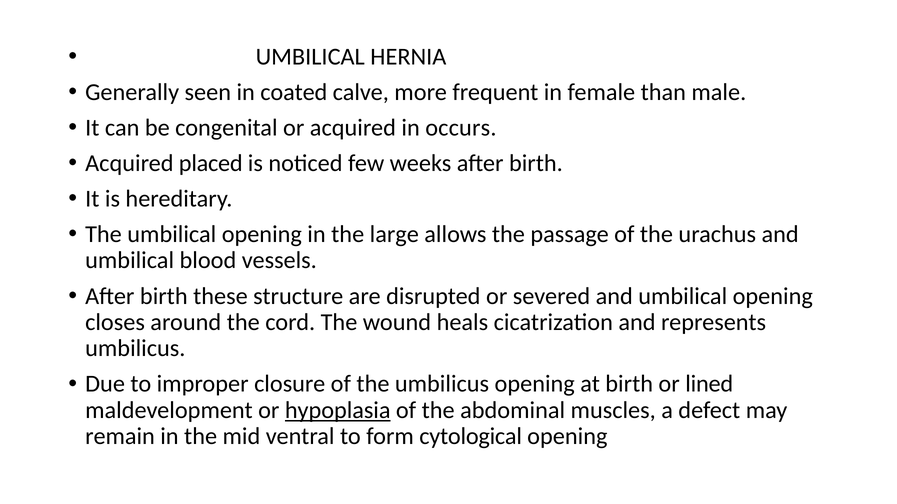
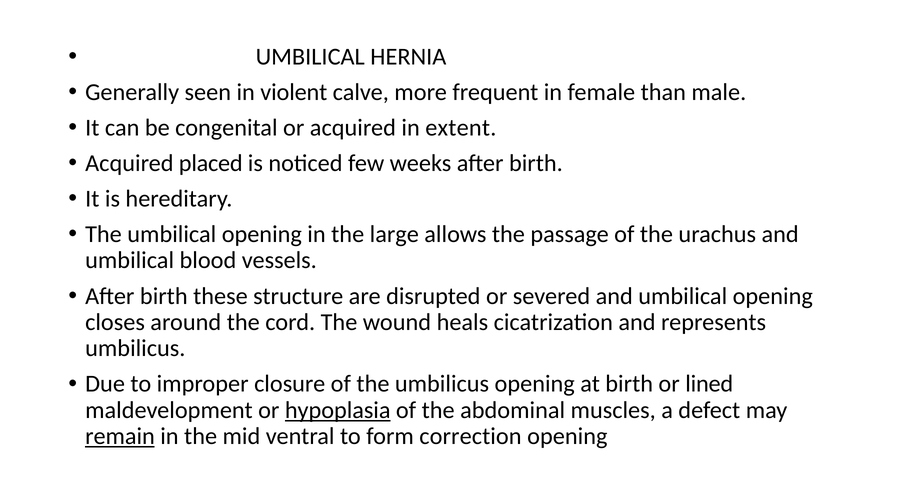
coated: coated -> violent
occurs: occurs -> extent
remain underline: none -> present
cytological: cytological -> correction
